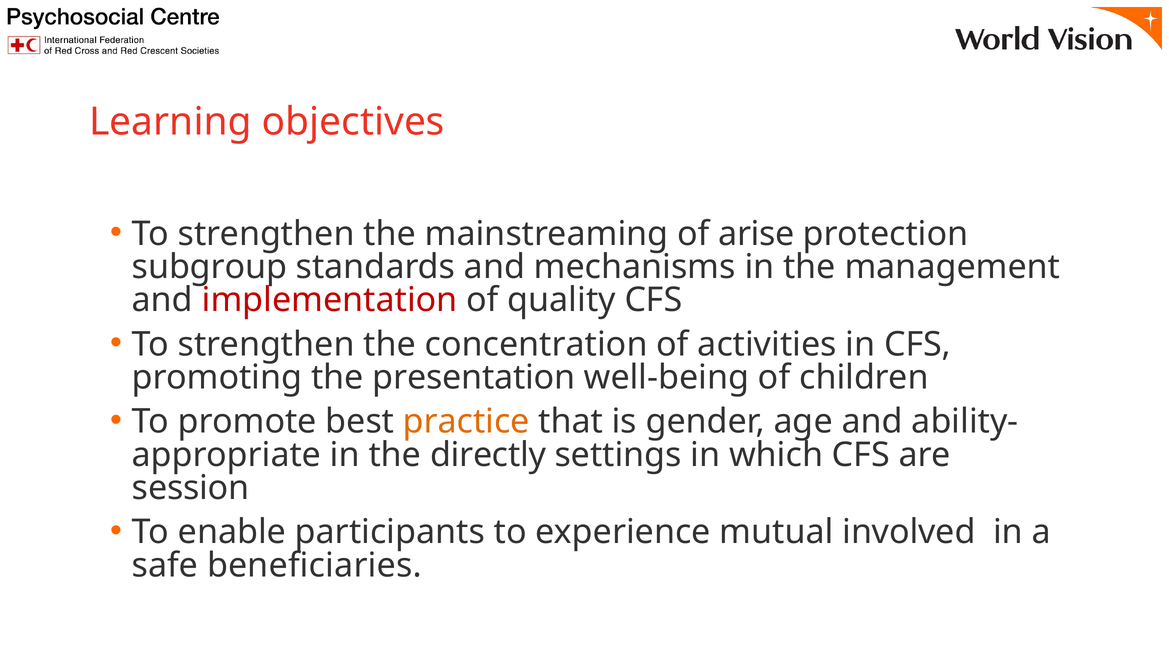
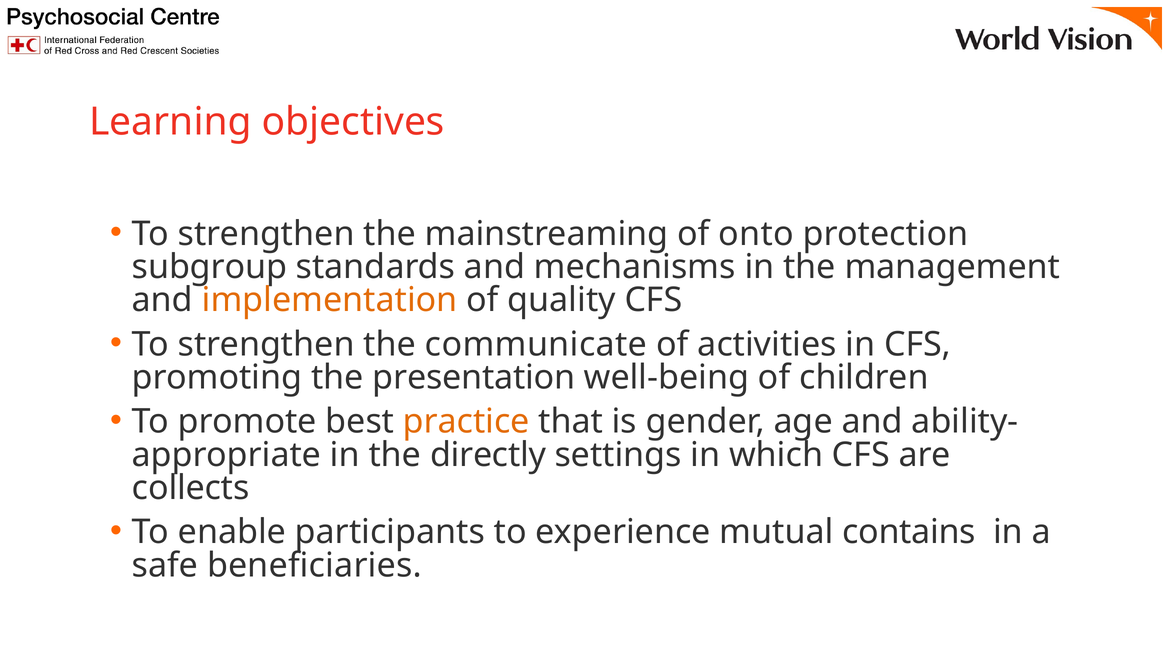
arise: arise -> onto
implementation colour: red -> orange
concentration: concentration -> communicate
session: session -> collects
involved: involved -> contains
